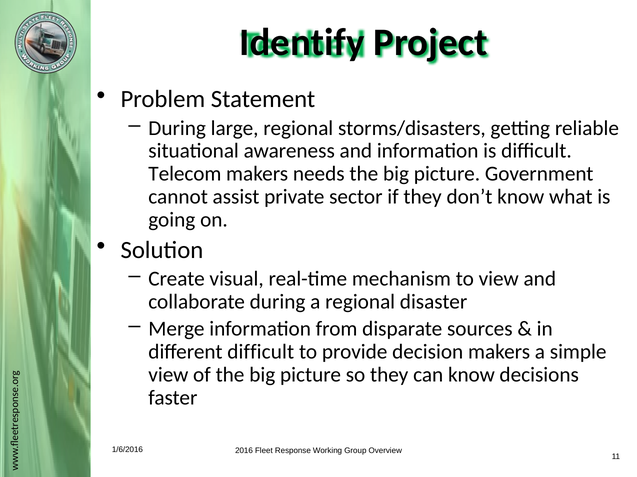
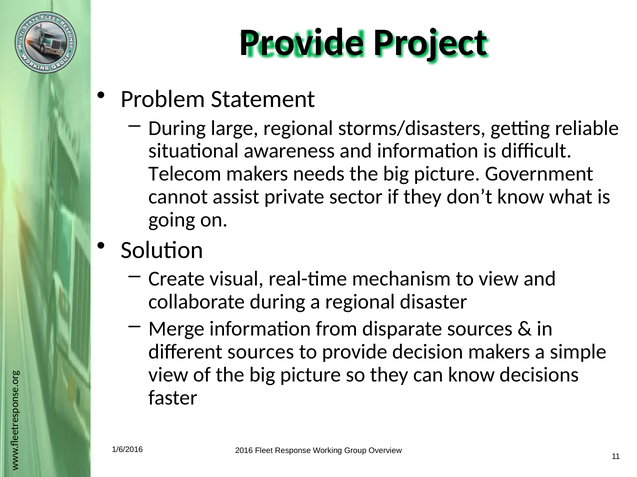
Identify at (302, 43): Identify -> Provide
different difficult: difficult -> sources
